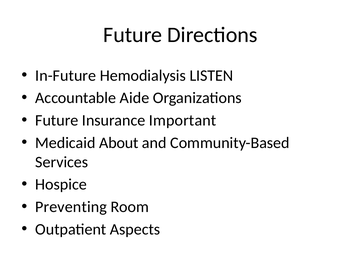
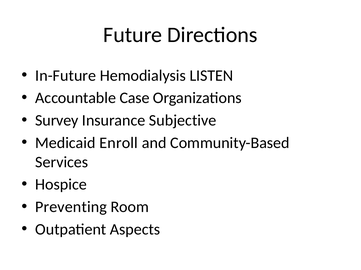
Aide: Aide -> Case
Future at (57, 121): Future -> Survey
Important: Important -> Subjective
About: About -> Enroll
